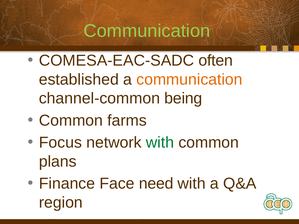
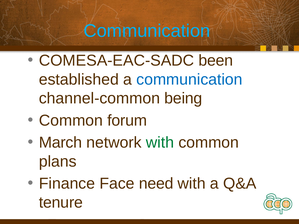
Communication at (147, 31) colour: light green -> light blue
often: often -> been
communication at (189, 80) colour: orange -> blue
farms: farms -> forum
Focus: Focus -> March
region: region -> tenure
